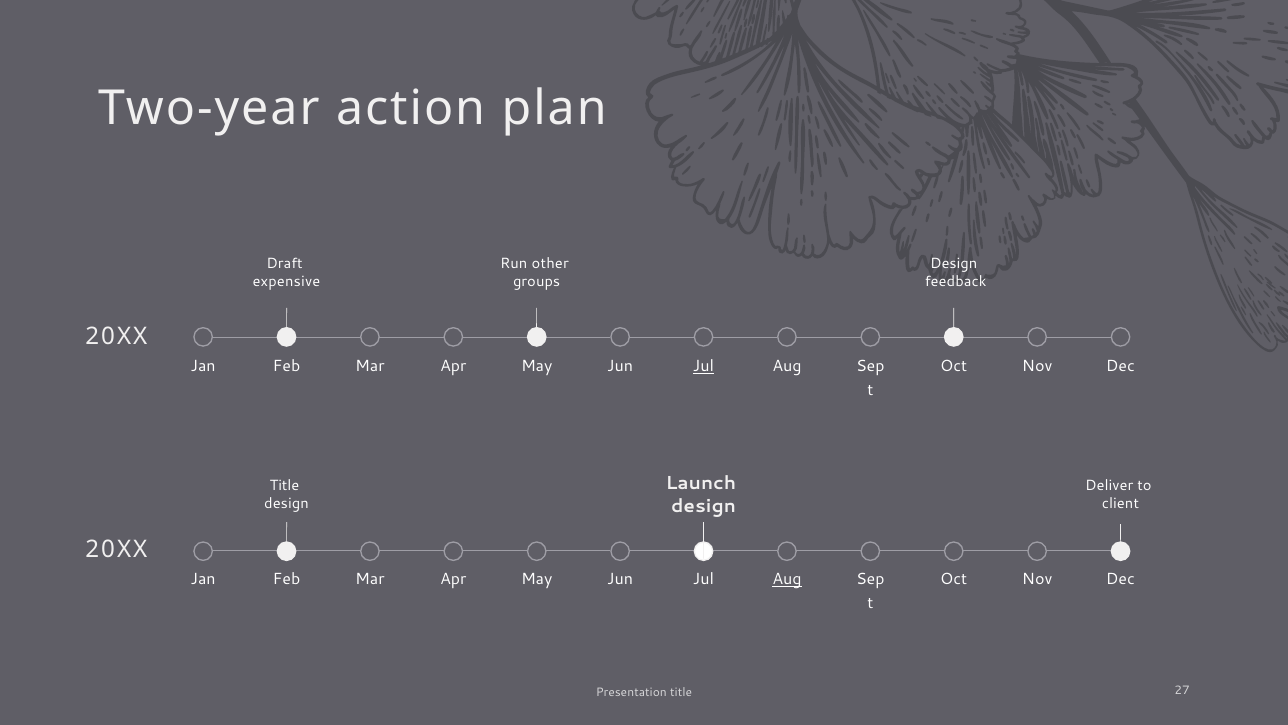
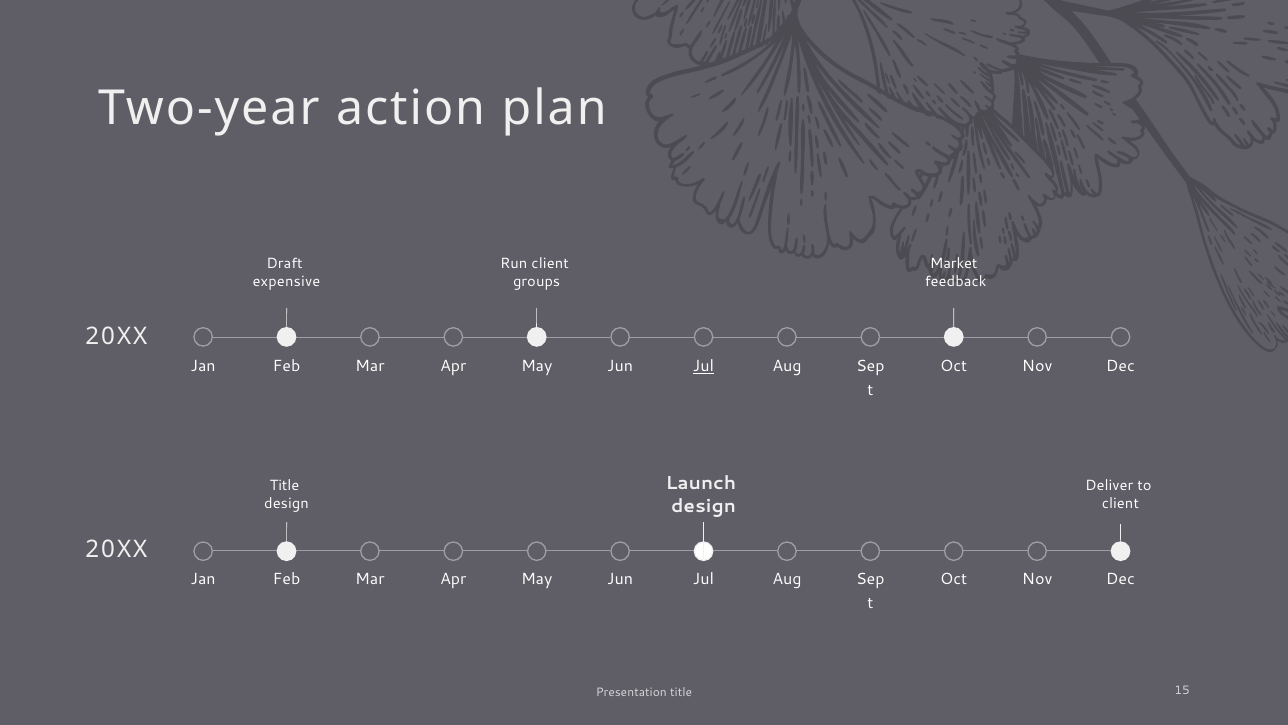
Run other: other -> client
Design at (954, 264): Design -> Market
Aug at (787, 579) underline: present -> none
27: 27 -> 15
